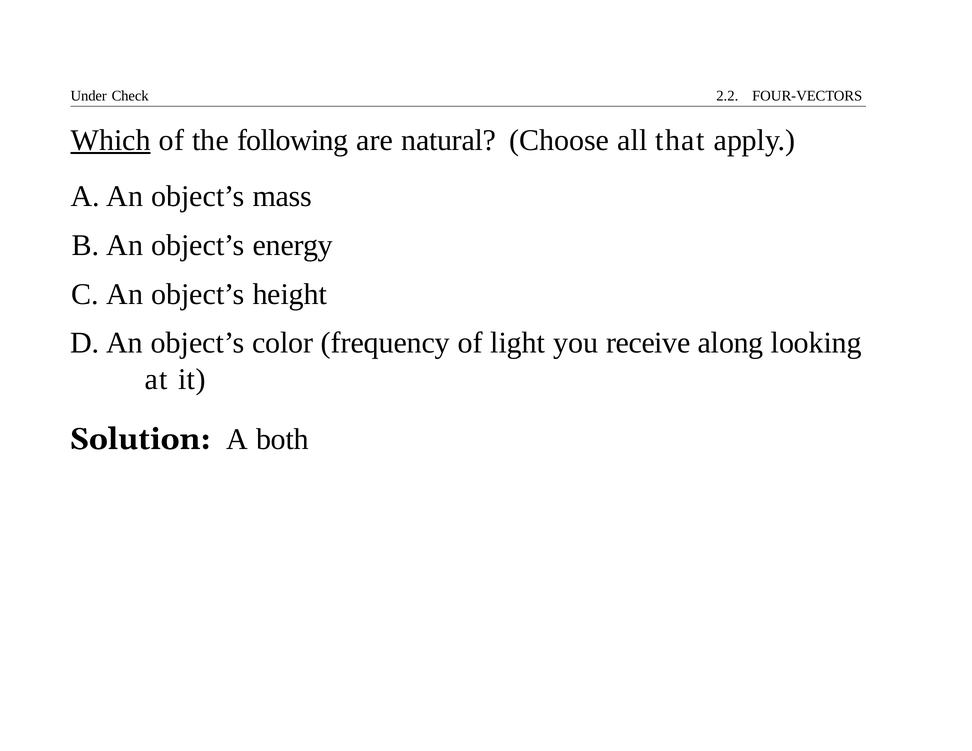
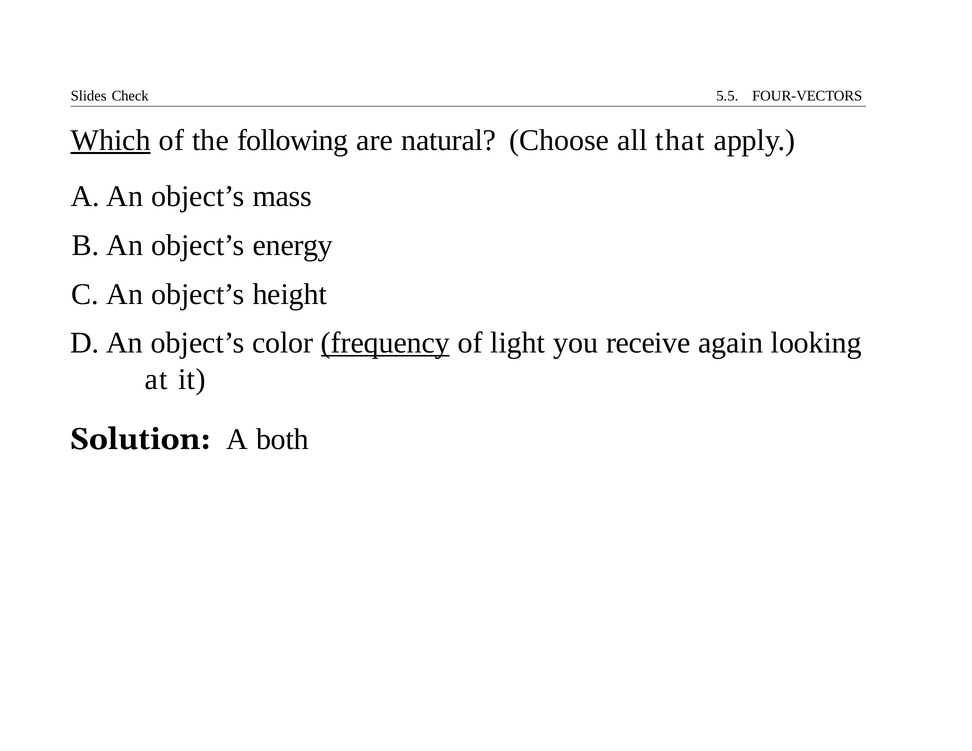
Under: Under -> Slides
2.2: 2.2 -> 5.5
frequency underline: none -> present
along: along -> again
